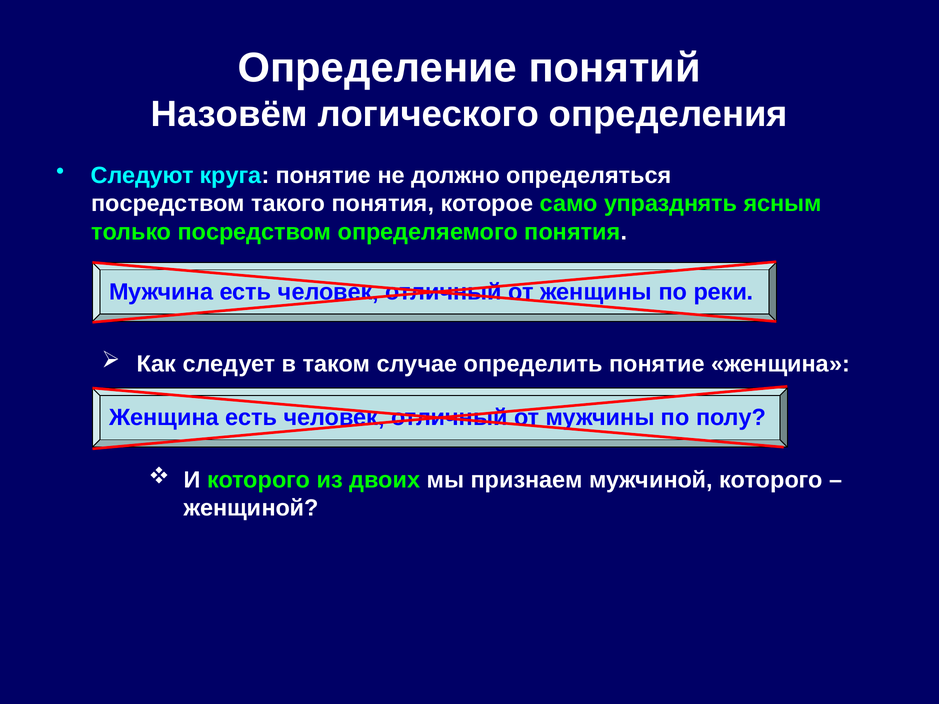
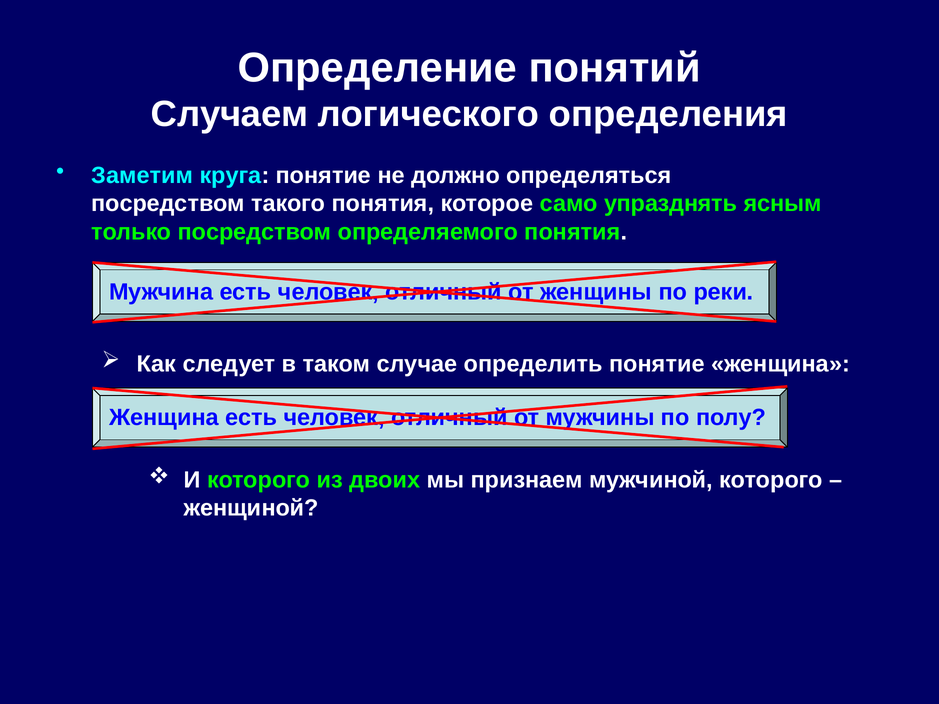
Назовём: Назовём -> Случаем
Следуют: Следуют -> Заметим
